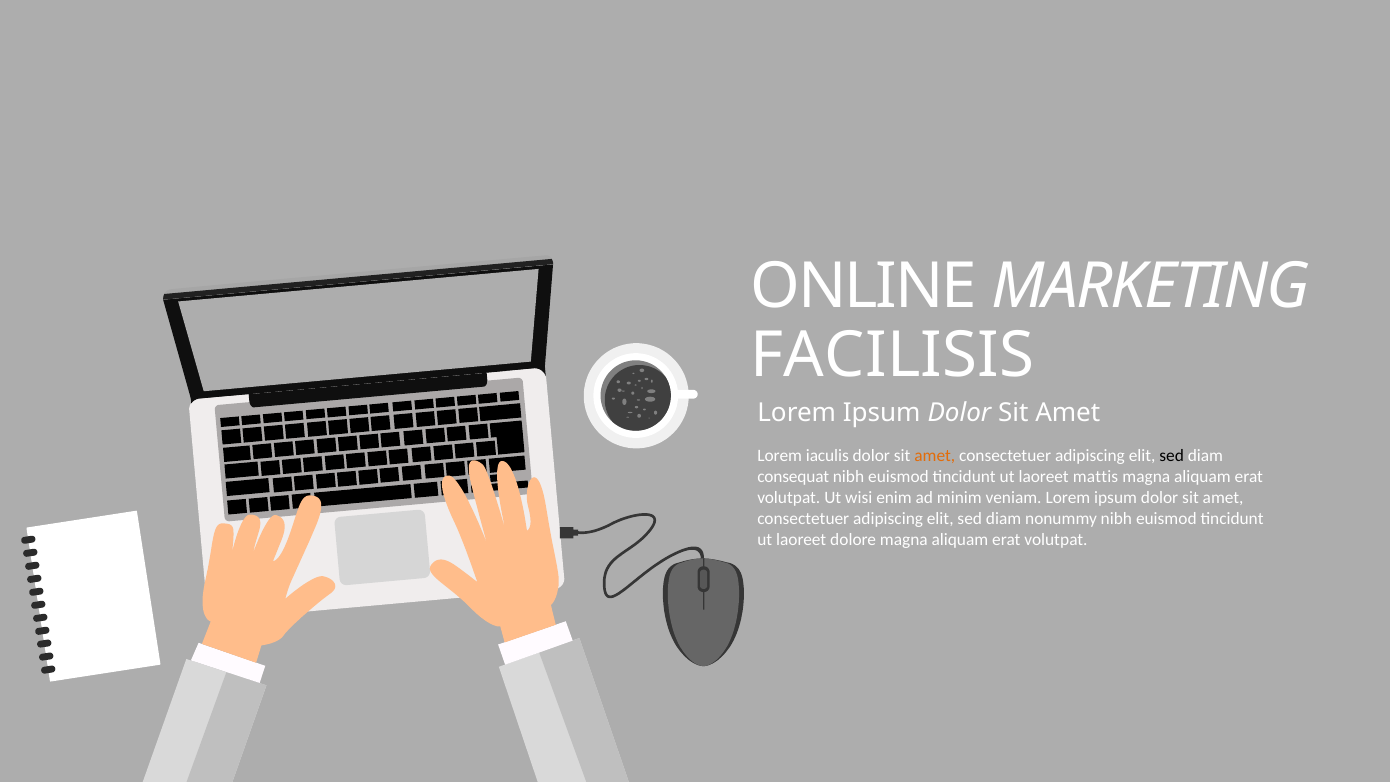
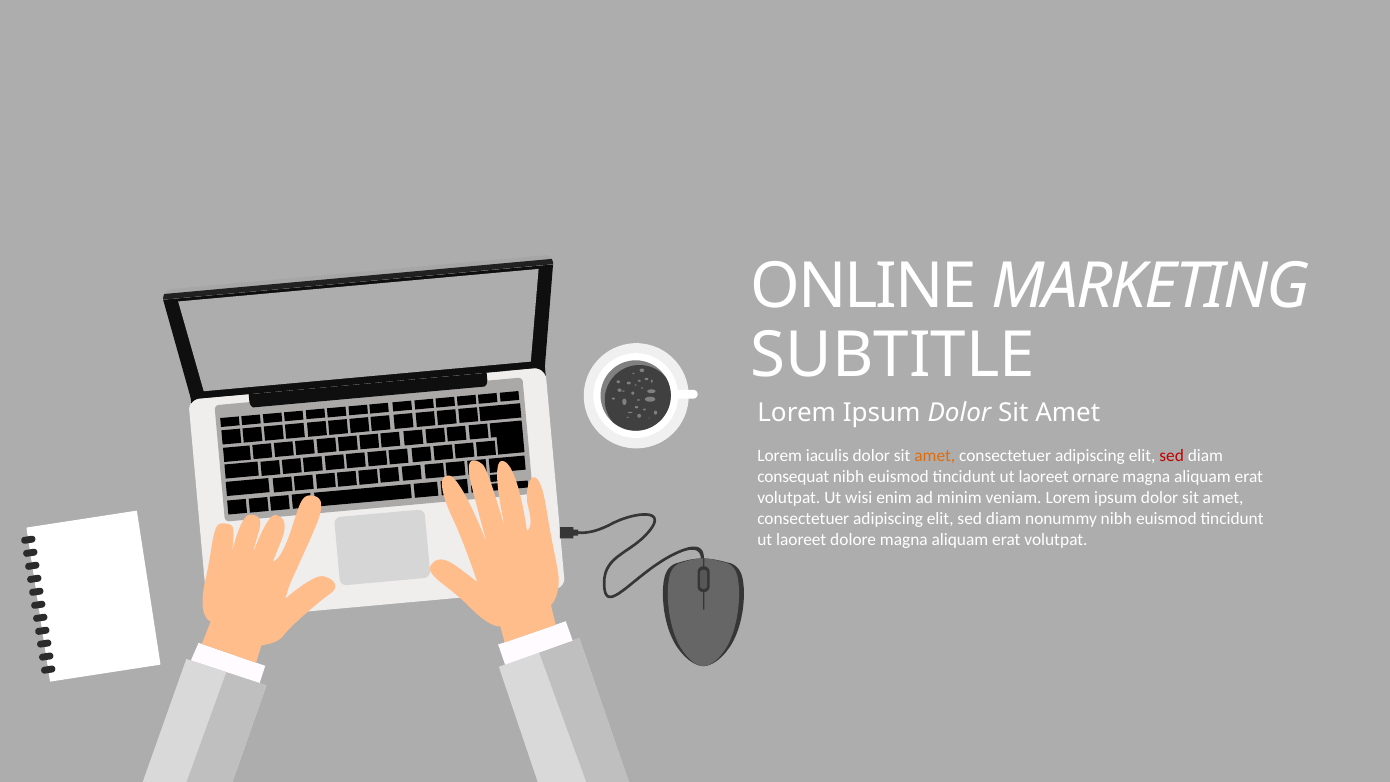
FACILISIS: FACILISIS -> SUBTITLE
sed at (1172, 456) colour: black -> red
mattis: mattis -> ornare
